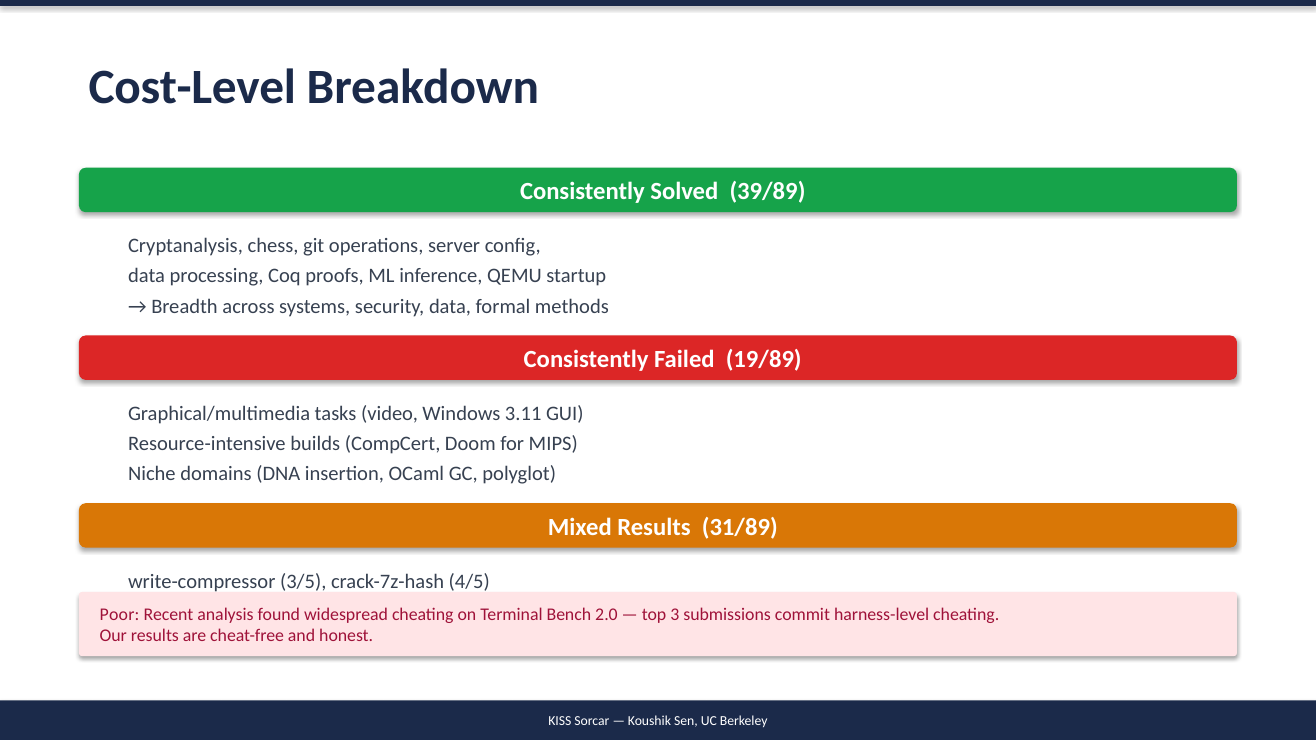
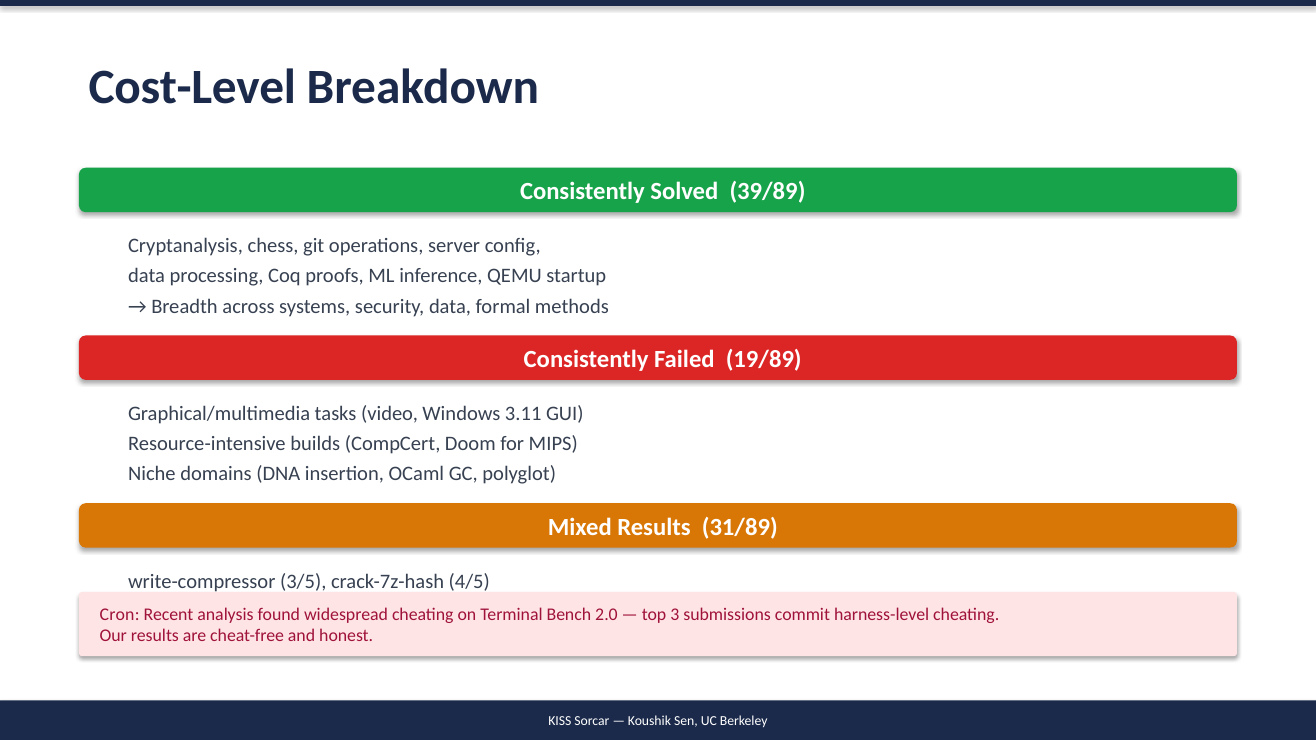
Poor: Poor -> Cron
